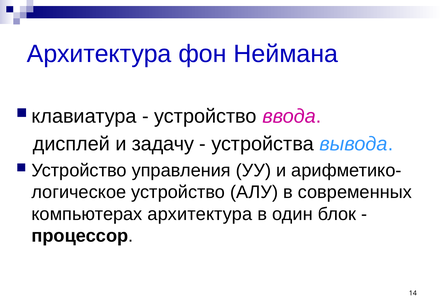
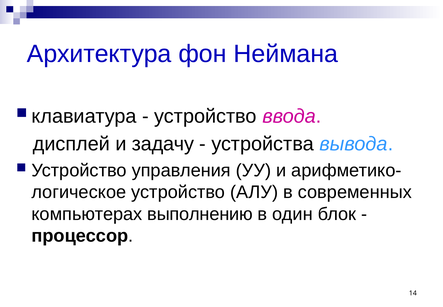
компьютерах архитектура: архитектура -> выполнению
